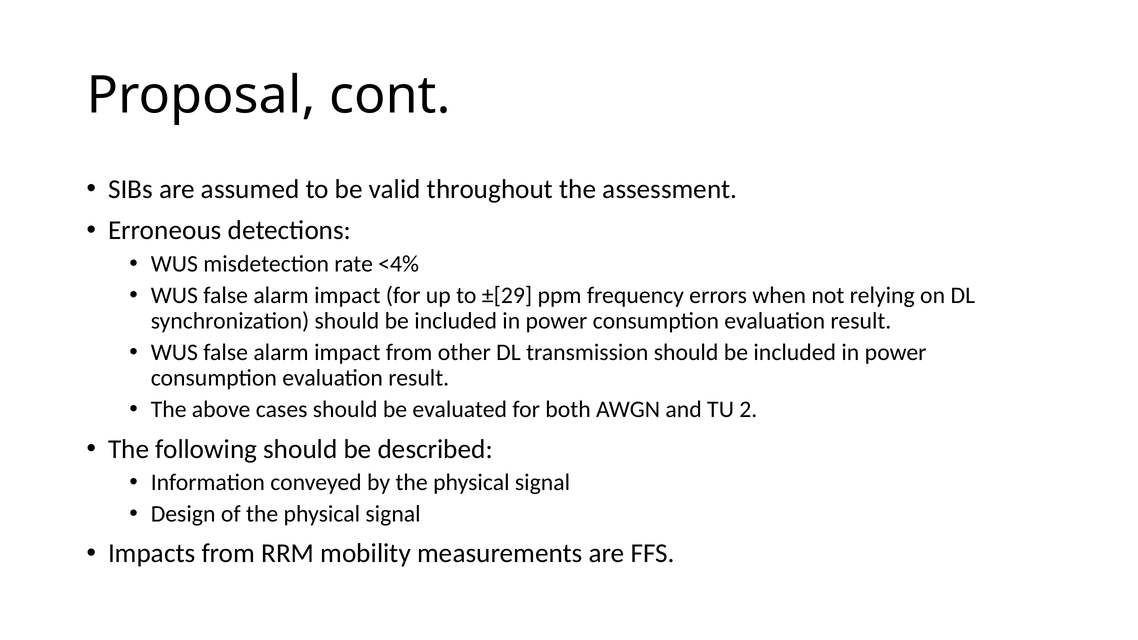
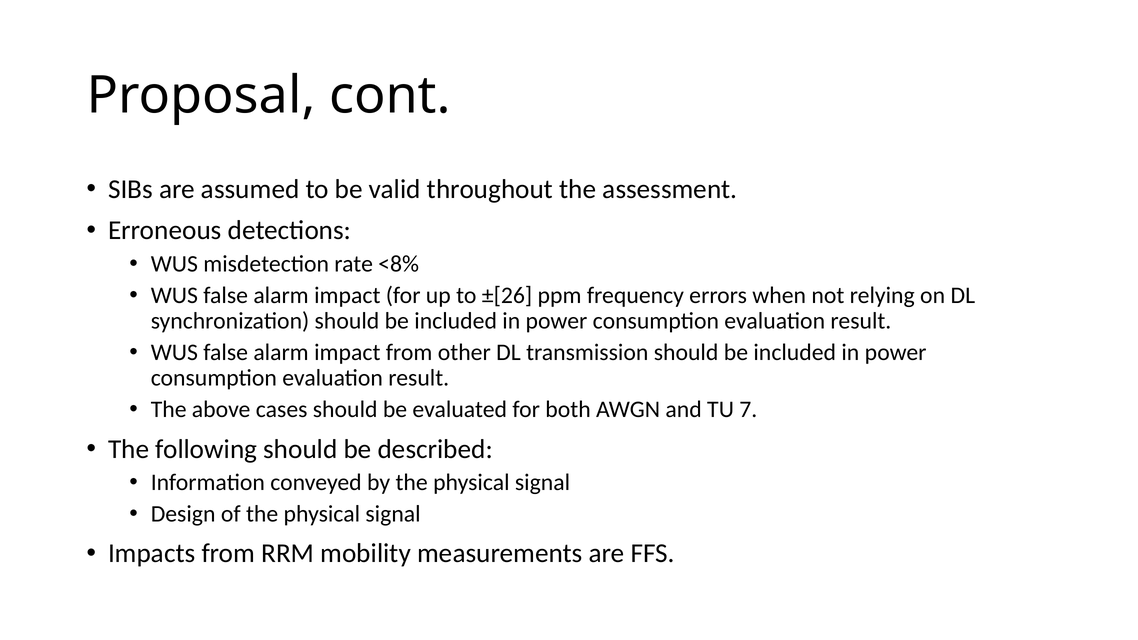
<4%: <4% -> <8%
±[29: ±[29 -> ±[26
2: 2 -> 7
